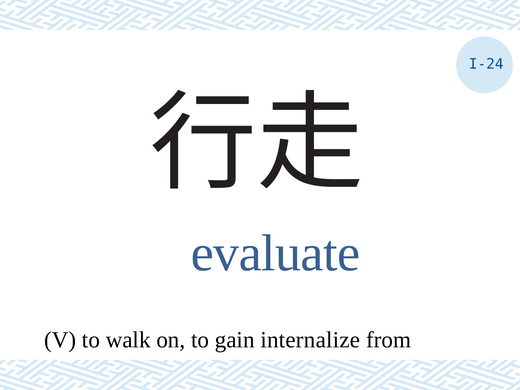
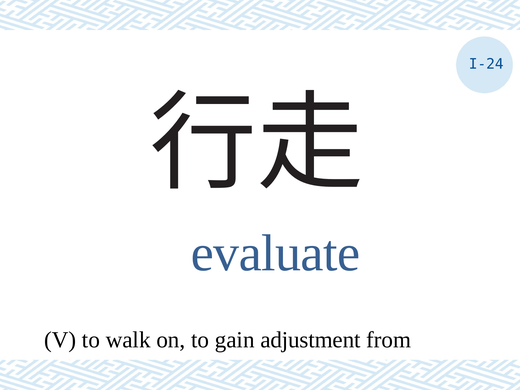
internalize: internalize -> adjustment
